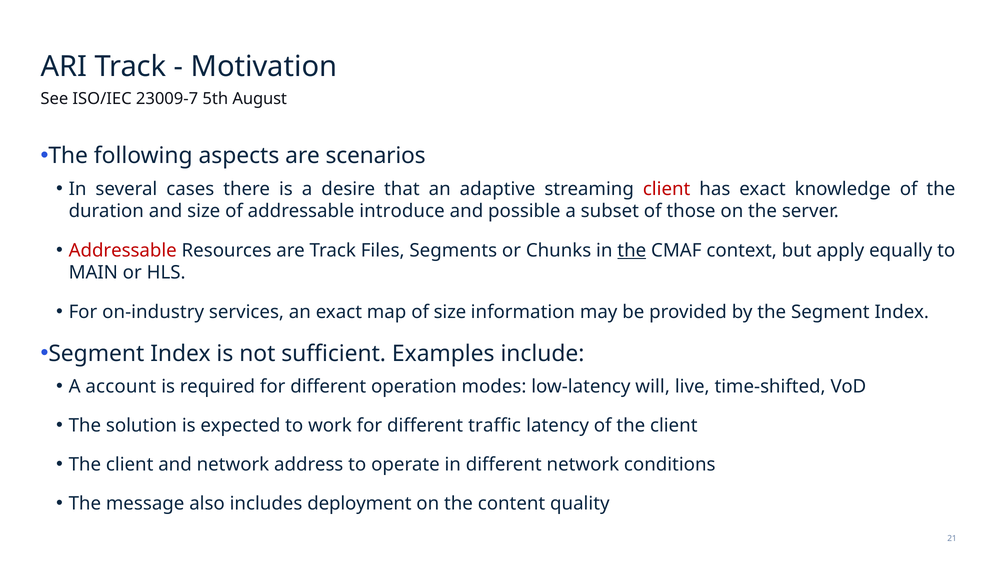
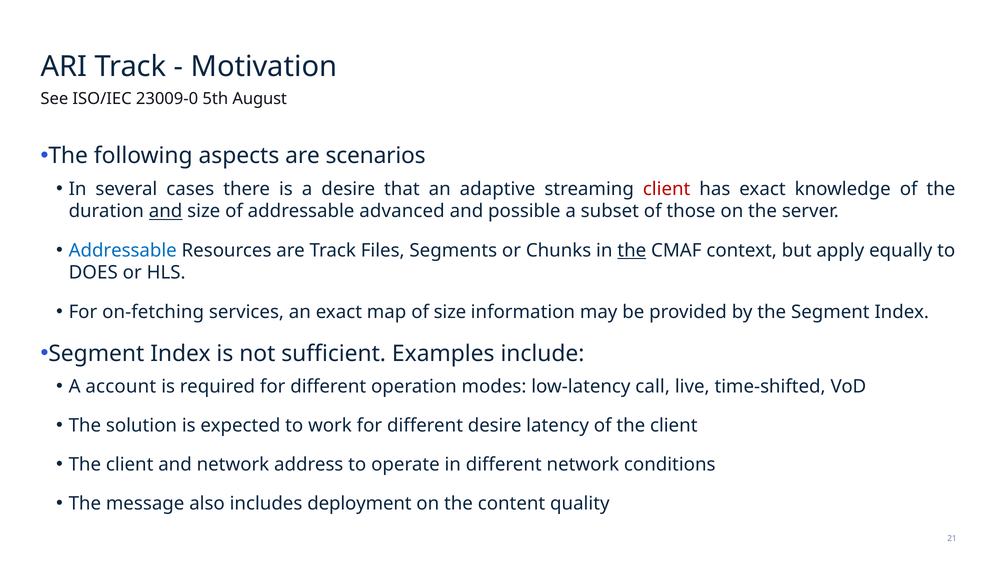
23009-7: 23009-7 -> 23009-0
and at (166, 211) underline: none -> present
introduce: introduce -> advanced
Addressable at (123, 251) colour: red -> blue
MAIN: MAIN -> DOES
on-industry: on-industry -> on-fetching
will: will -> call
different traffic: traffic -> desire
